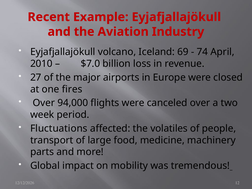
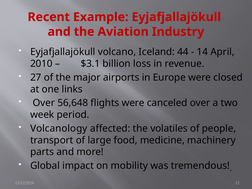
69: 69 -> 44
74: 74 -> 14
$7.0: $7.0 -> $3.1
fires: fires -> links
94,000: 94,000 -> 56,648
Fluctuations: Fluctuations -> Volcanology
